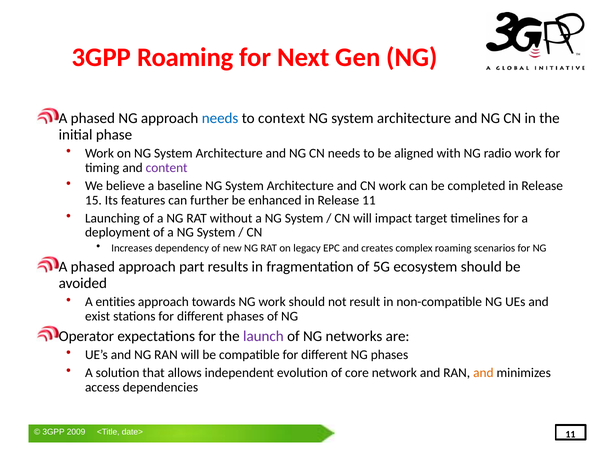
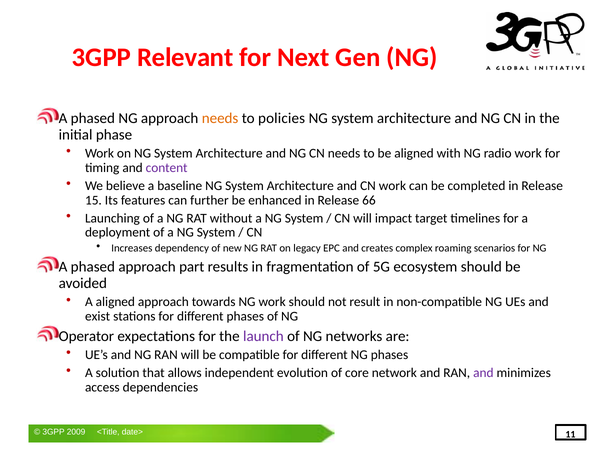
3GPP Roaming: Roaming -> Relevant
needs at (220, 118) colour: blue -> orange
context: context -> policies
Release 11: 11 -> 66
A entities: entities -> aligned
and at (483, 373) colour: orange -> purple
